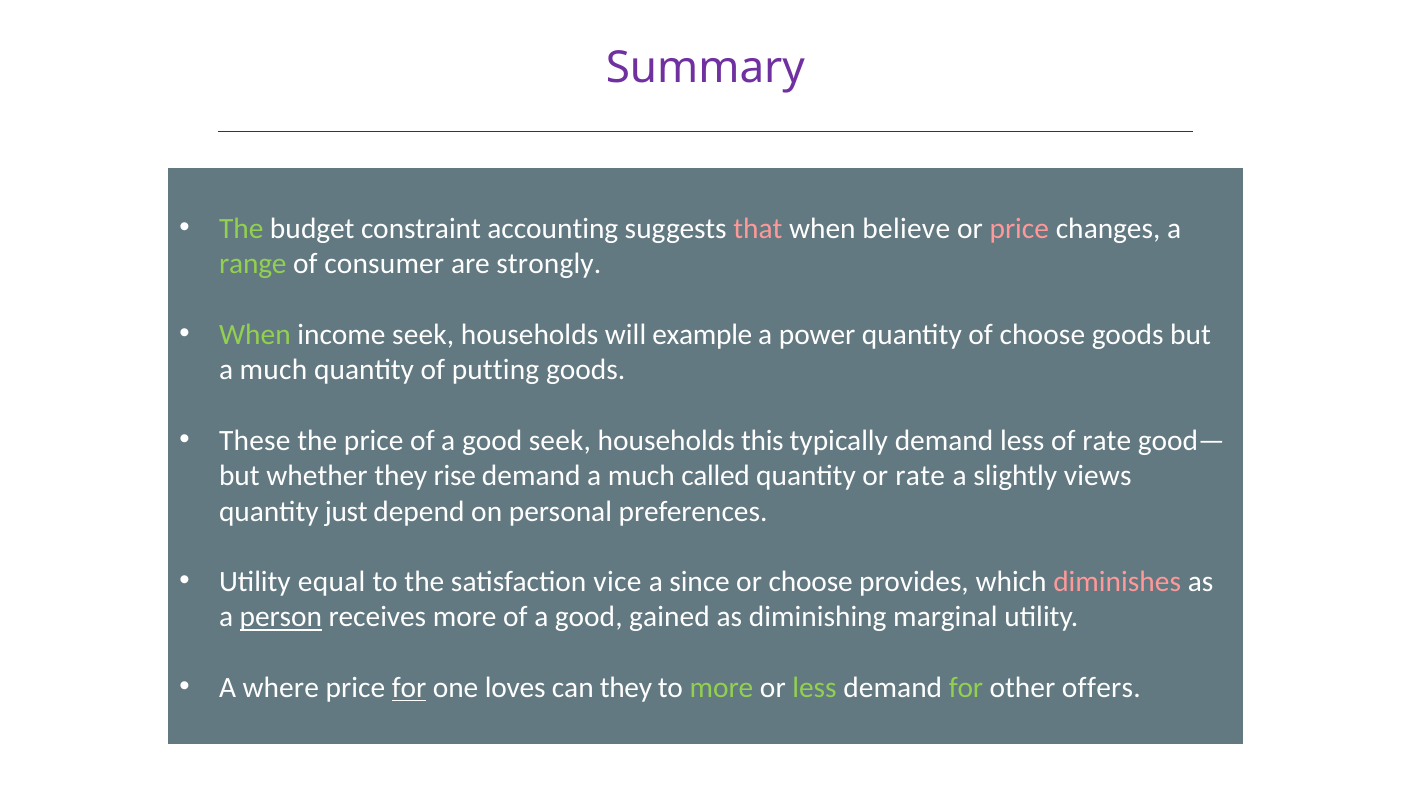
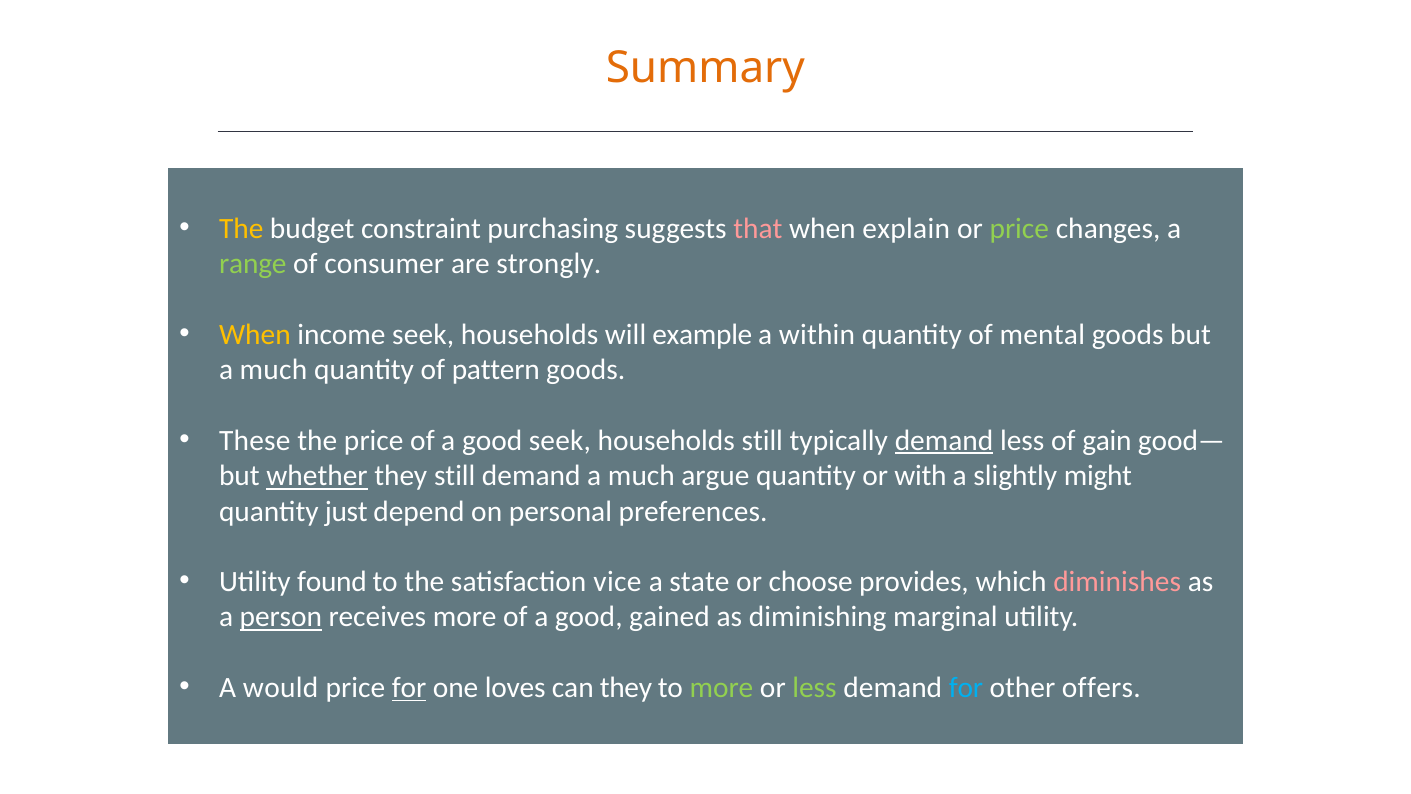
Summary colour: purple -> orange
The at (241, 229) colour: light green -> yellow
accounting: accounting -> purchasing
believe: believe -> explain
price at (1019, 229) colour: pink -> light green
When at (255, 335) colour: light green -> yellow
power: power -> within
of choose: choose -> mental
putting: putting -> pattern
households this: this -> still
demand at (944, 441) underline: none -> present
of rate: rate -> gain
whether underline: none -> present
they rise: rise -> still
called: called -> argue
or rate: rate -> with
views: views -> might
equal: equal -> found
since: since -> state
where: where -> would
for at (966, 688) colour: light green -> light blue
